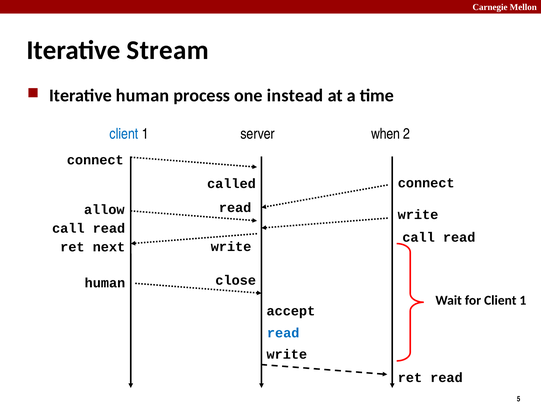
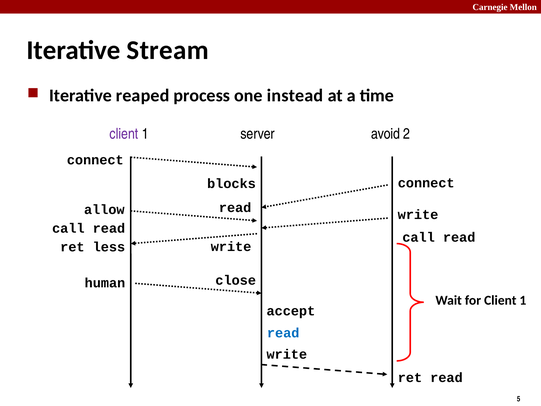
Iterative human: human -> reaped
client at (124, 134) colour: blue -> purple
when: when -> avoid
called: called -> blocks
next: next -> less
